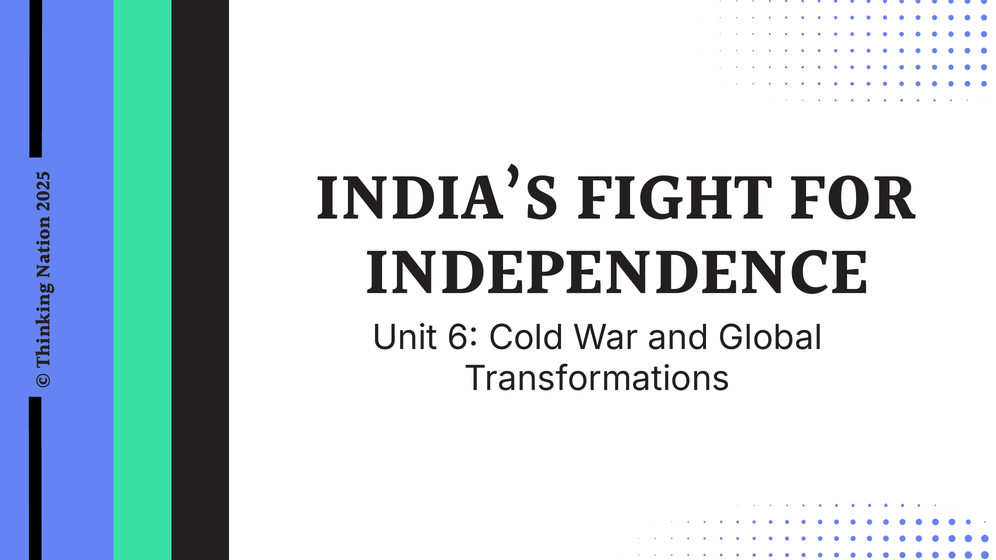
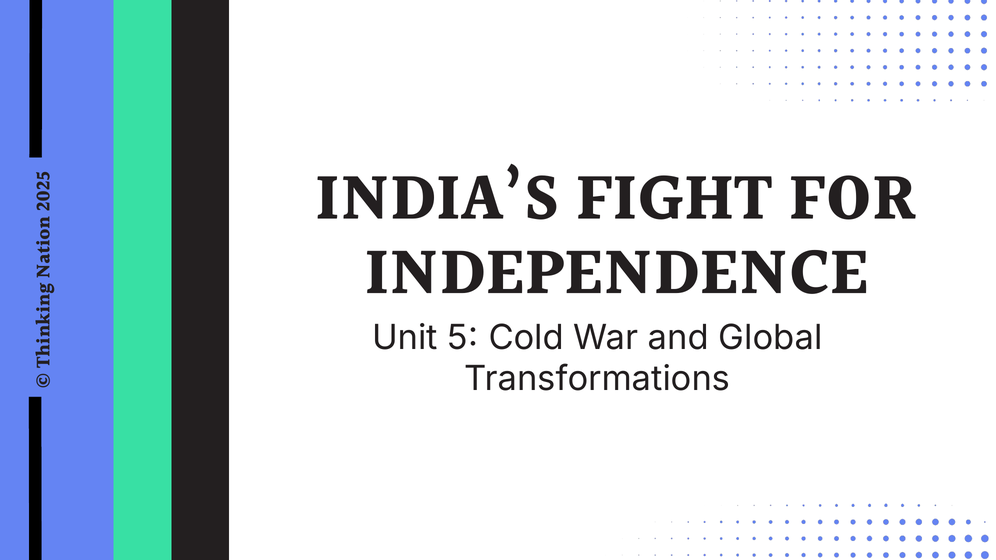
Unit 6: 6 -> 5
